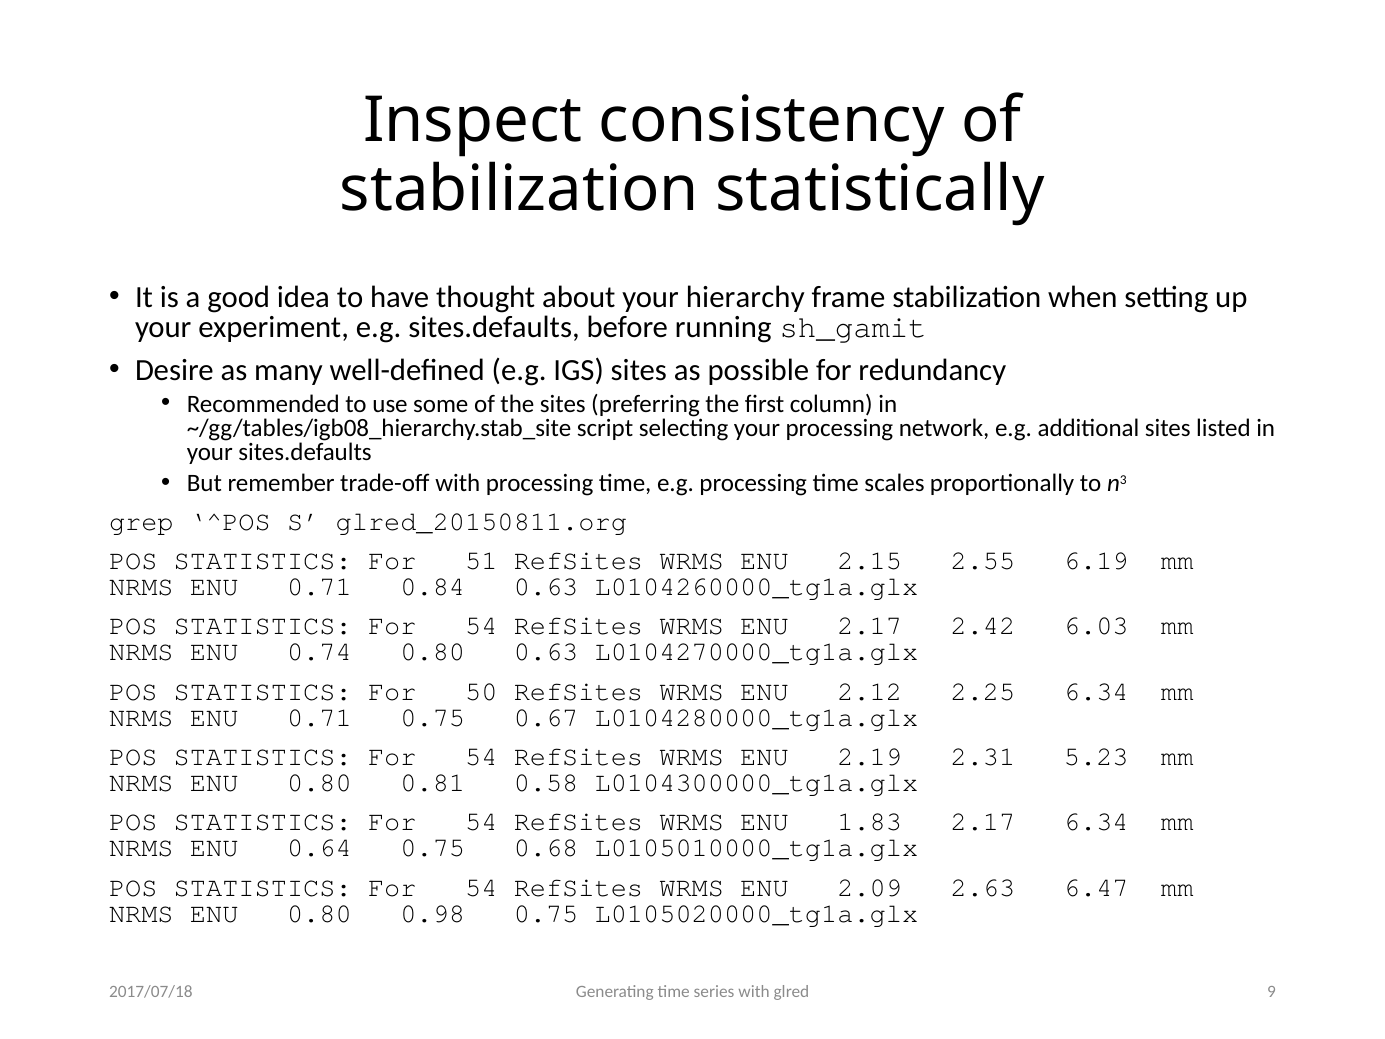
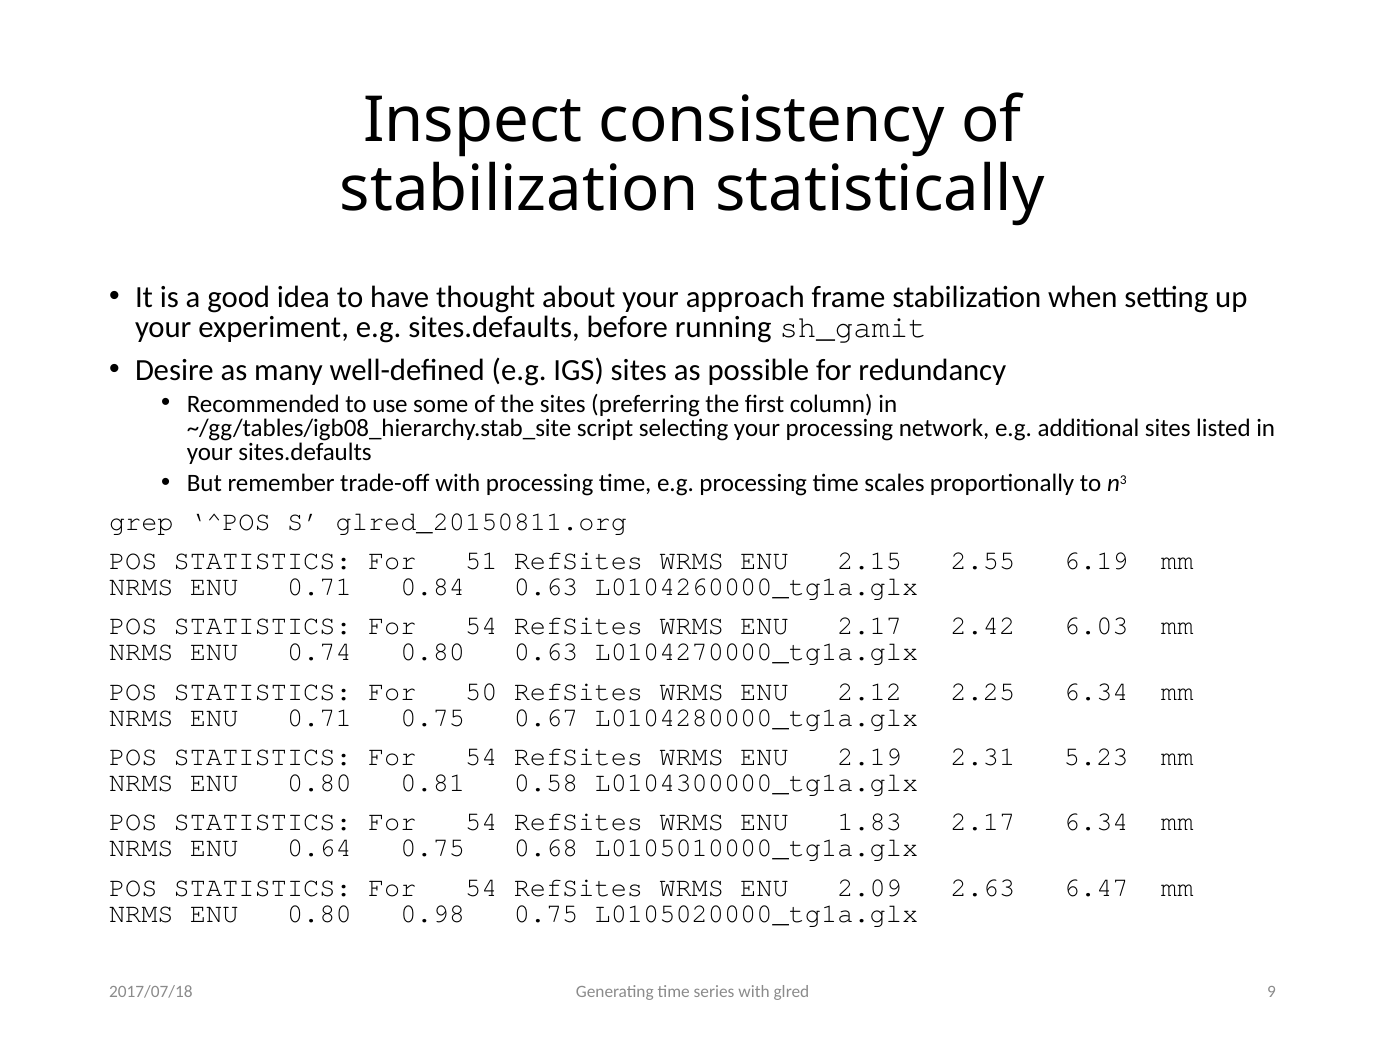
hierarchy: hierarchy -> approach
